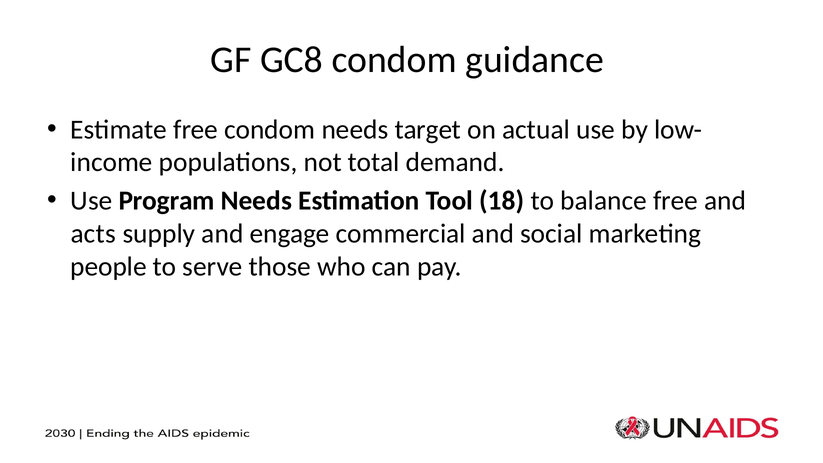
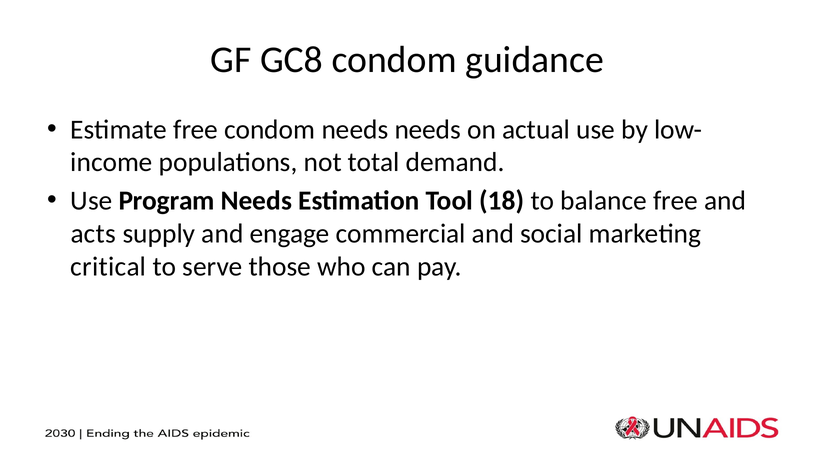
needs target: target -> needs
people: people -> critical
